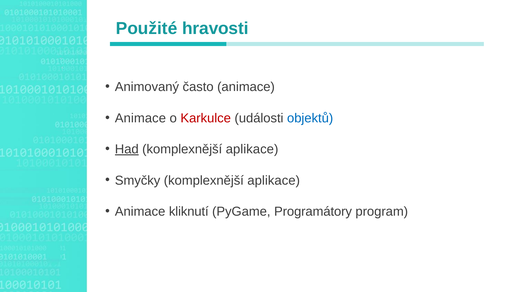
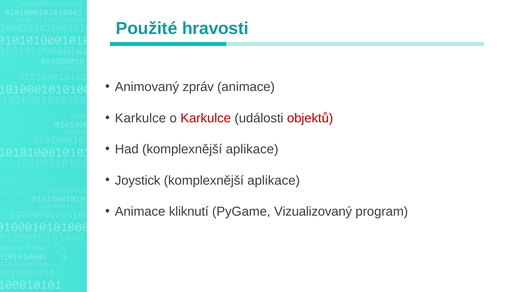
často: často -> zpráv
Animace at (140, 118): Animace -> Karkulce
objektů colour: blue -> red
Had underline: present -> none
Smyčky: Smyčky -> Joystick
Programátory: Programátory -> Vizualizovaný
